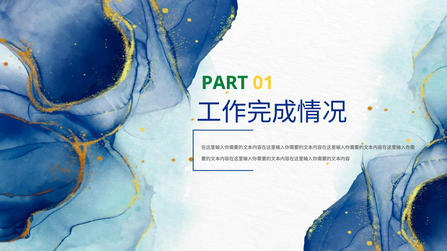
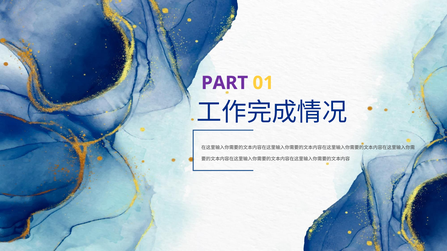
PART colour: green -> purple
